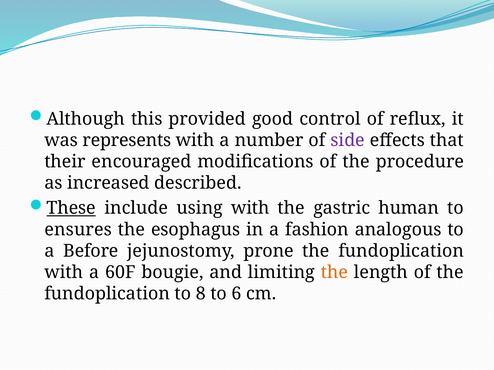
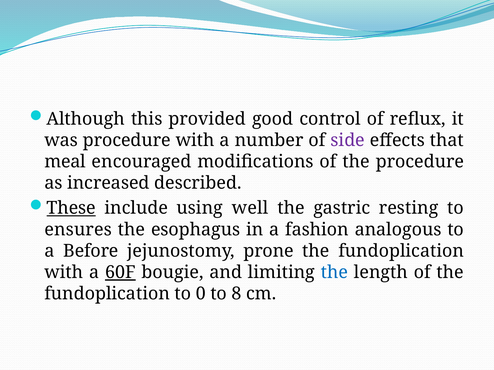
was represents: represents -> procedure
their: their -> meal
using with: with -> well
human: human -> resting
60F underline: none -> present
the at (334, 273) colour: orange -> blue
8: 8 -> 0
6: 6 -> 8
